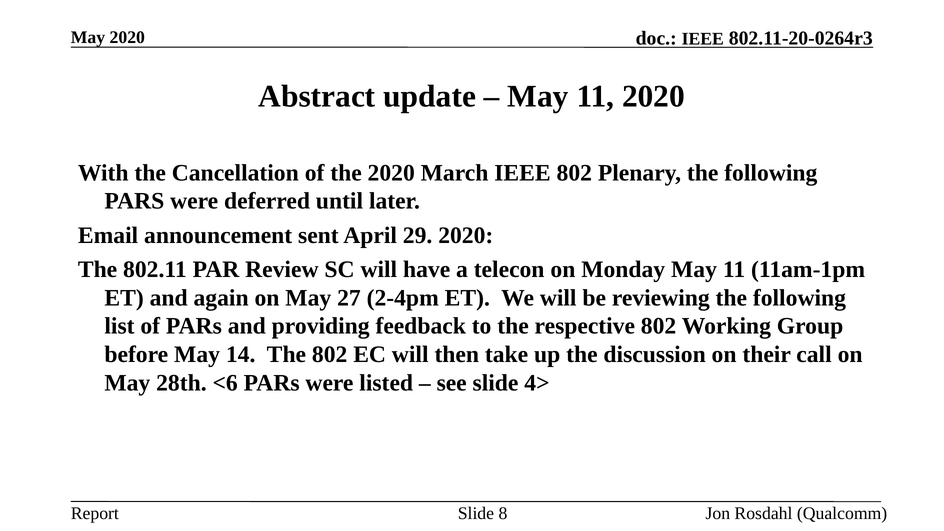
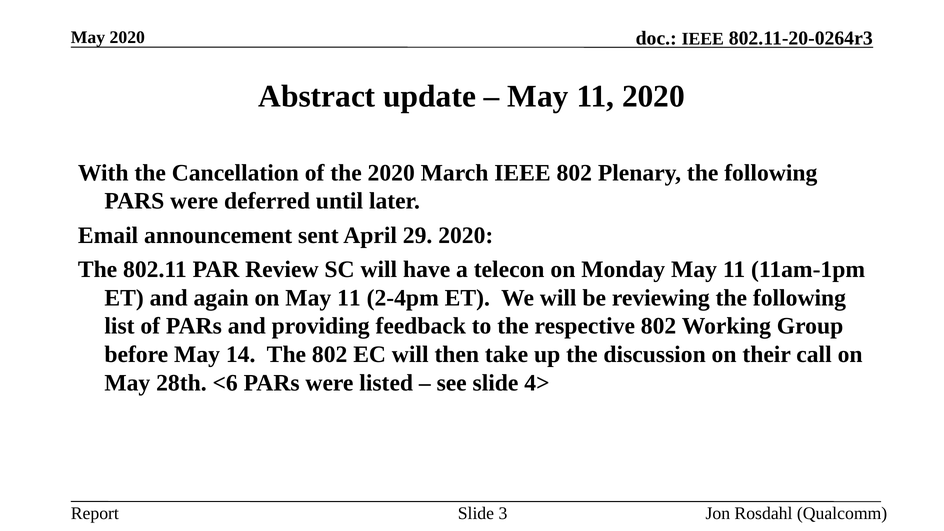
on May 27: 27 -> 11
8: 8 -> 3
